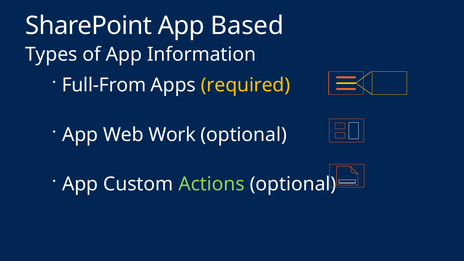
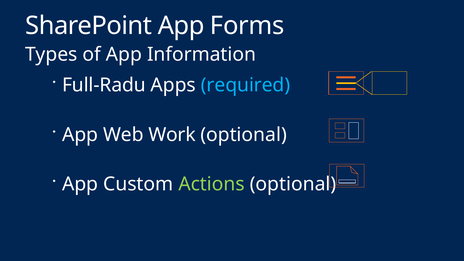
Based: Based -> Forms
Full-From: Full-From -> Full-Radu
required colour: yellow -> light blue
